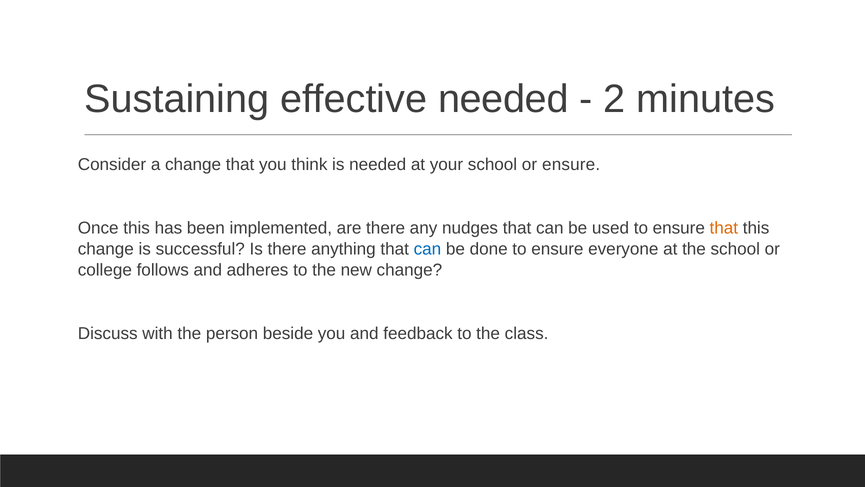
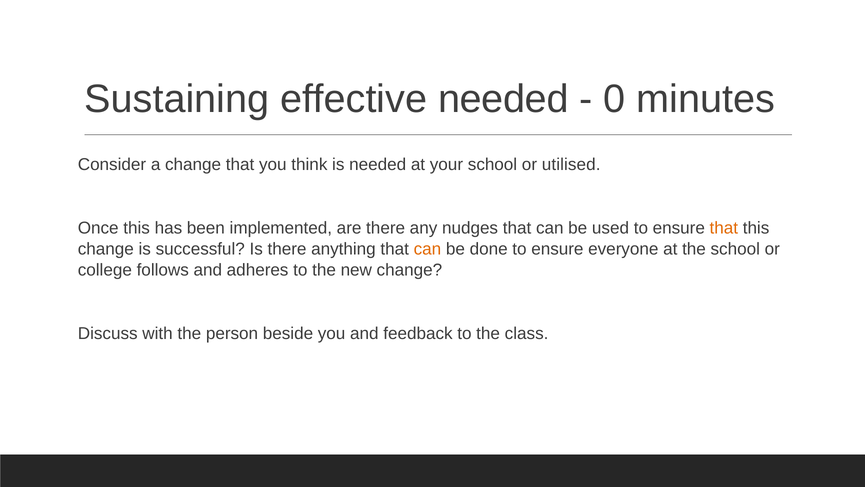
2: 2 -> 0
or ensure: ensure -> utilised
can at (427, 249) colour: blue -> orange
